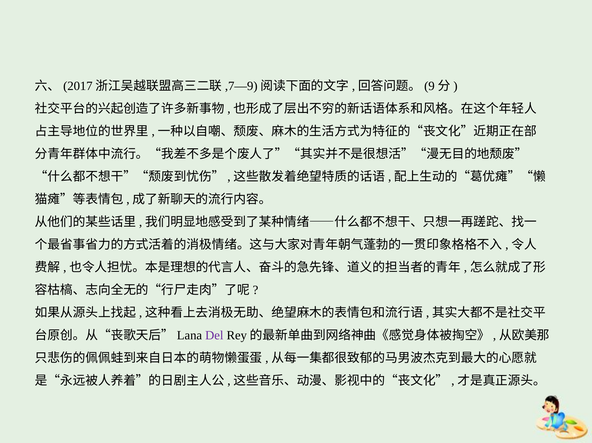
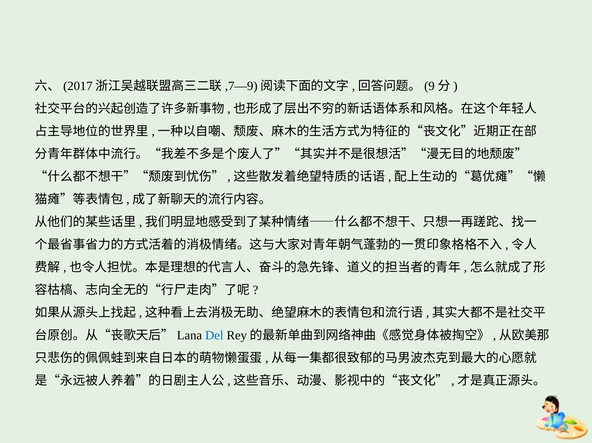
Del colour: purple -> blue
